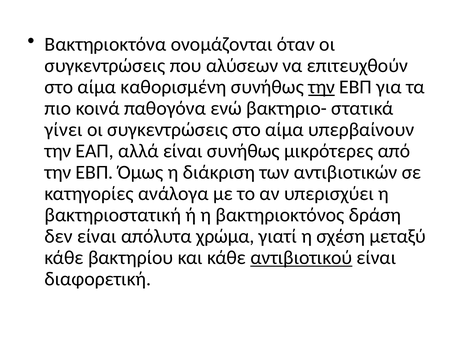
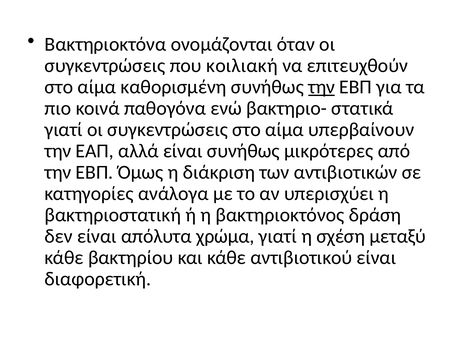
αλύσεων: αλύσεων -> κοιλιακή
γίνει at (64, 129): γίνει -> γιατί
αντιβιοτικού underline: present -> none
